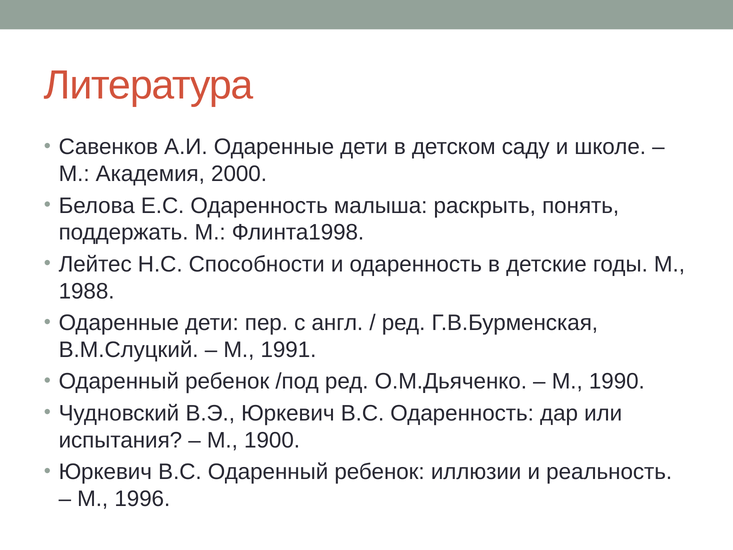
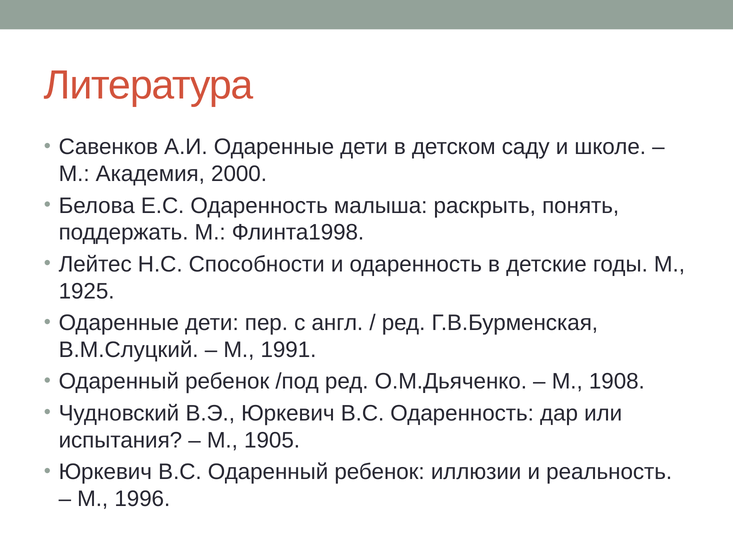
1988: 1988 -> 1925
1990: 1990 -> 1908
1900: 1900 -> 1905
